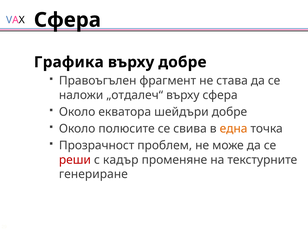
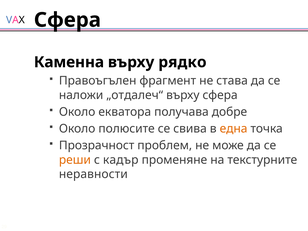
Графика: Графика -> Каменна
върху добре: добре -> рядко
шейдъри: шейдъри -> получава
реши colour: red -> orange
генериране: генериране -> неравности
